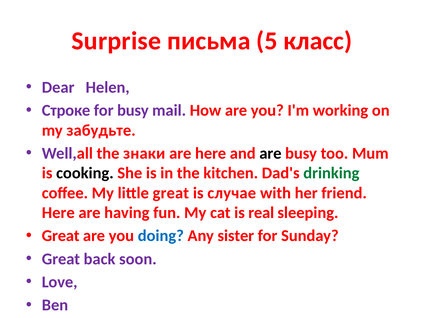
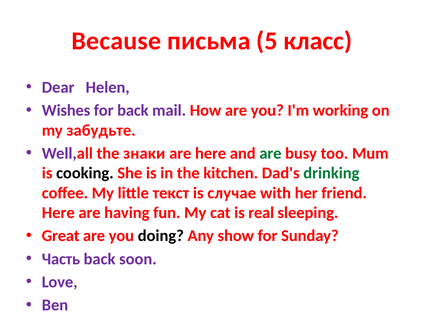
Surprise: Surprise -> Because
Строке: Строке -> Wishes
for busy: busy -> back
are at (270, 153) colour: black -> green
little great: great -> текст
doing colour: blue -> black
sister: sister -> show
Great at (61, 259): Great -> Часть
